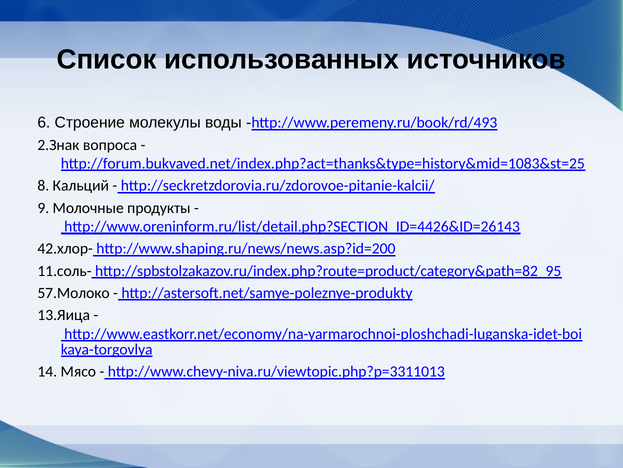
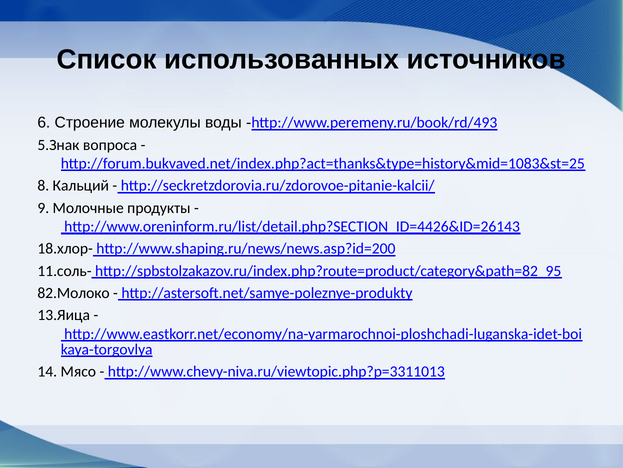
2.Знак: 2.Знак -> 5.Знак
42.хлор-: 42.хлор- -> 18.хлор-
57.Молоко: 57.Молоко -> 82.Молоко
